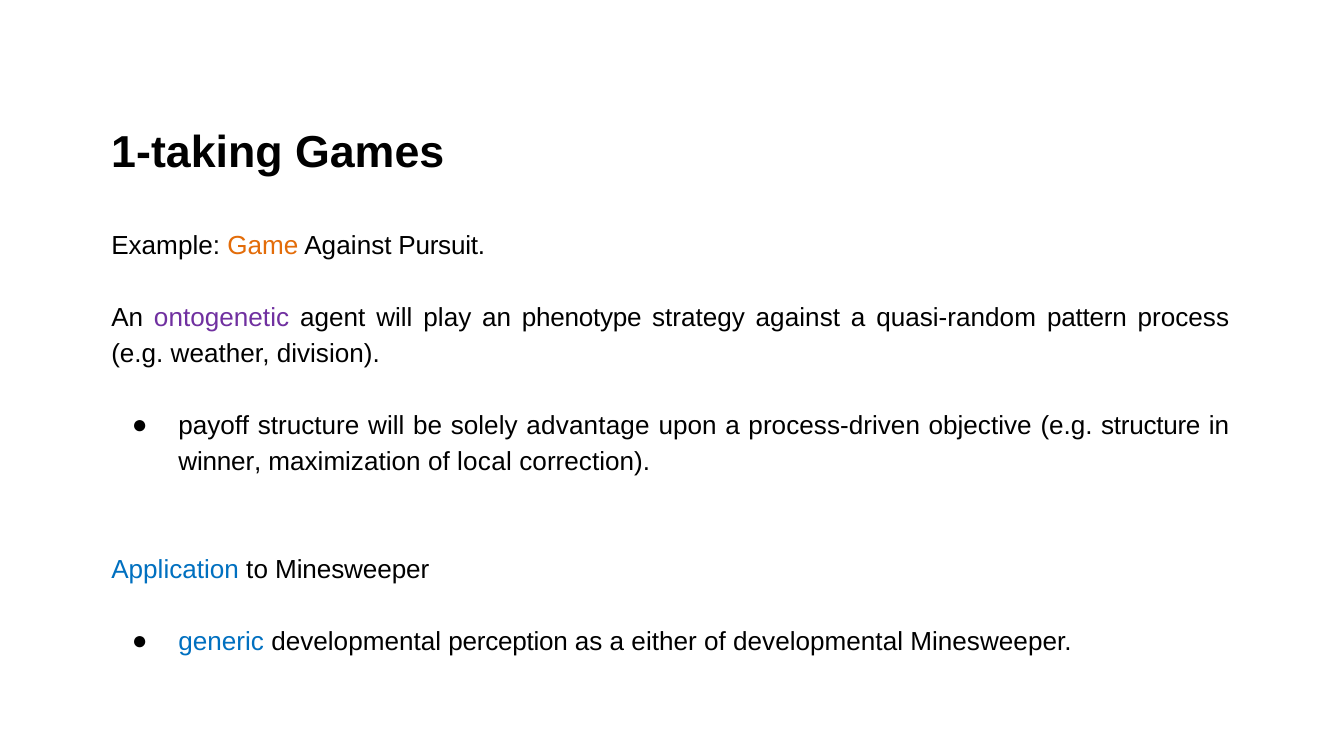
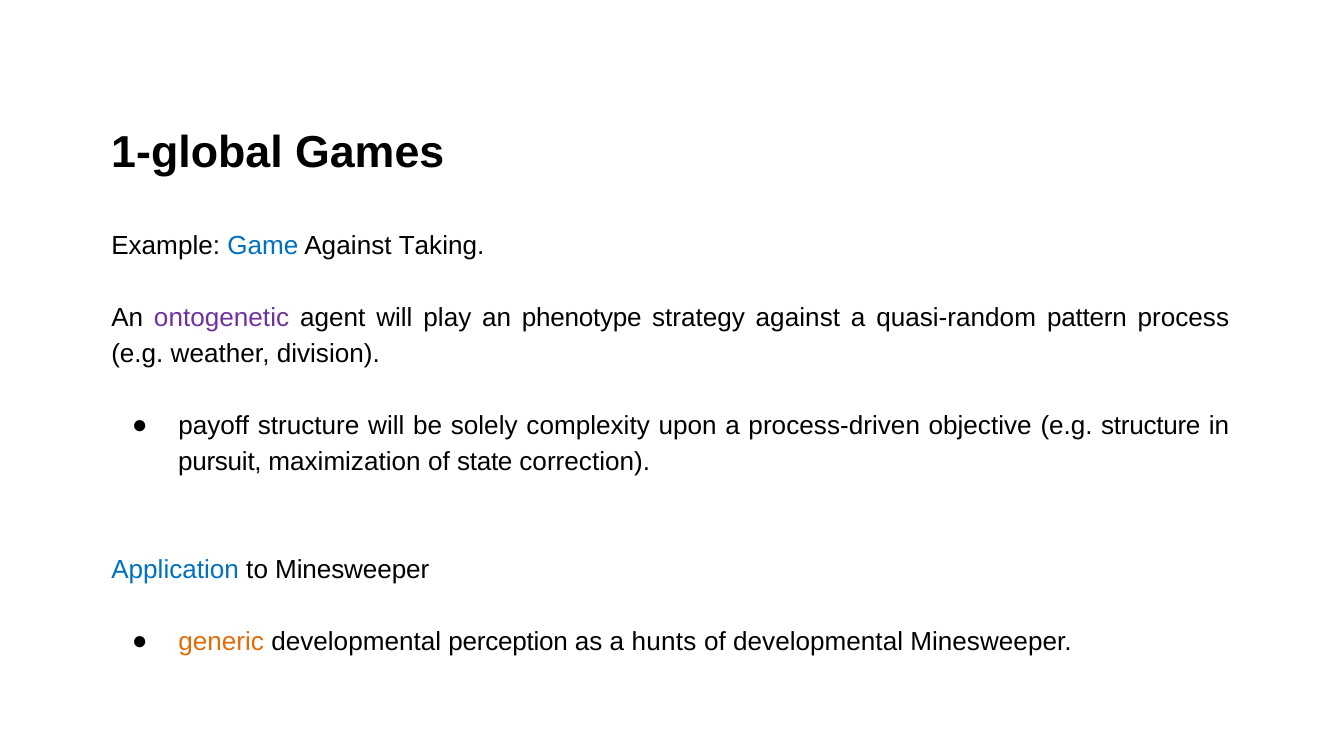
1-taking: 1-taking -> 1-global
Game colour: orange -> blue
Pursuit: Pursuit -> Taking
advantage: advantage -> complexity
winner: winner -> pursuit
local: local -> state
generic colour: blue -> orange
either: either -> hunts
